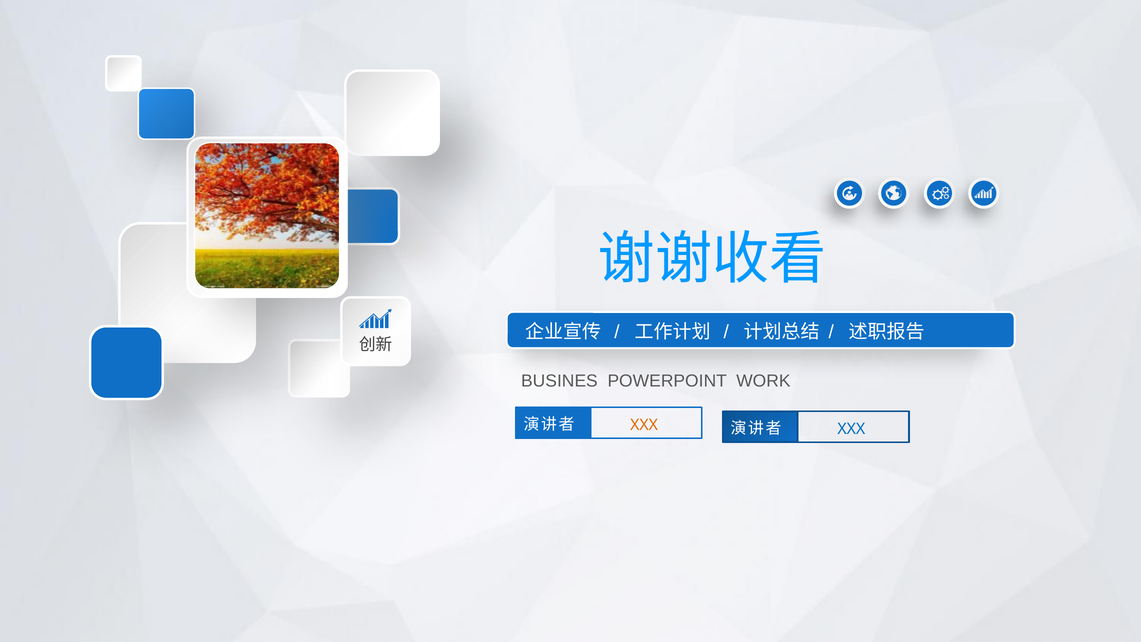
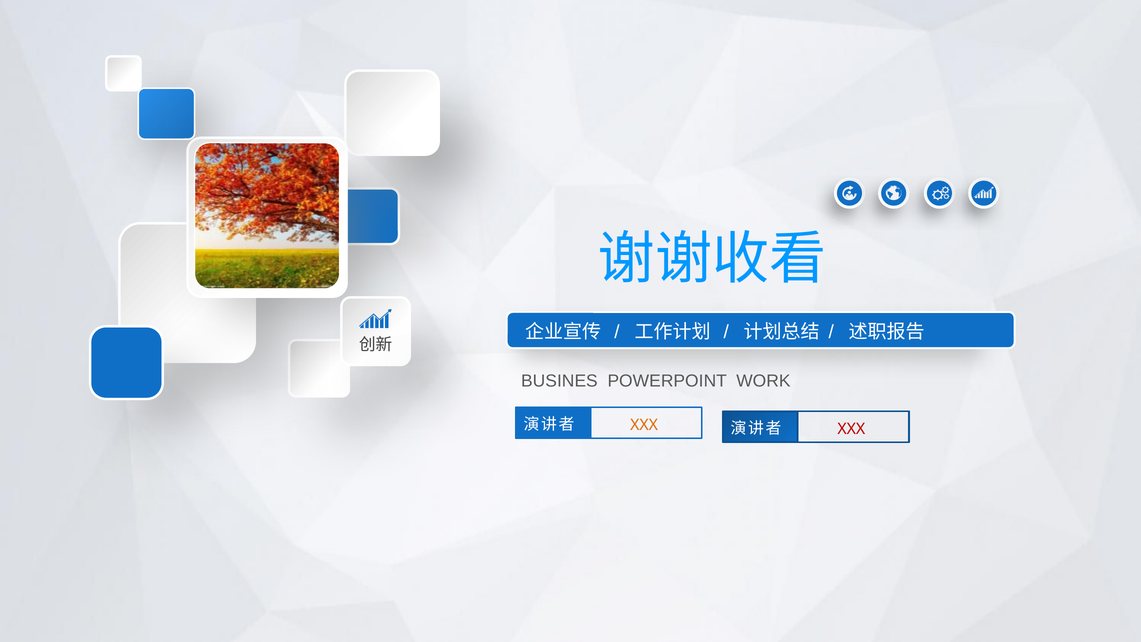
XXX at (851, 429) colour: blue -> red
